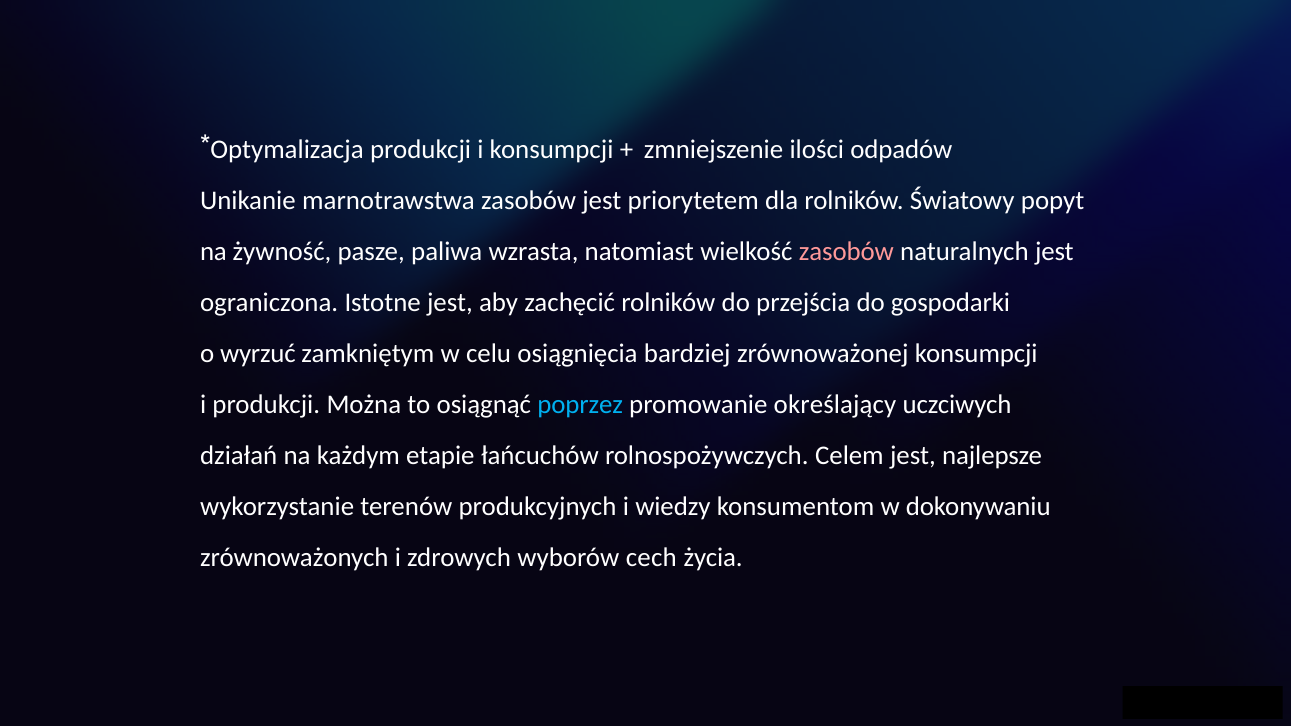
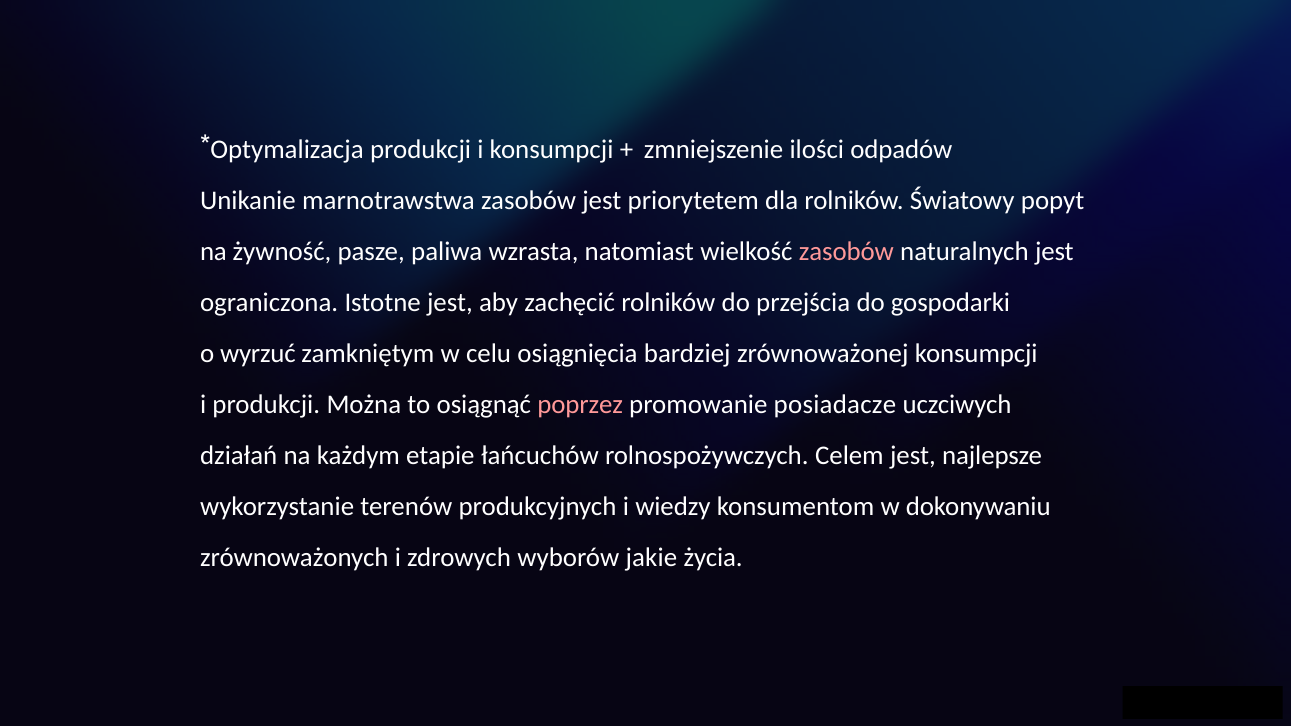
poprzez colour: light blue -> pink
określający: określający -> posiadacze
cech: cech -> jakie
